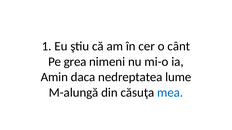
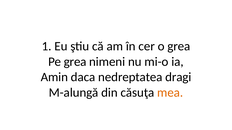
o cânt: cânt -> grea
lume: lume -> dragi
mea colour: blue -> orange
